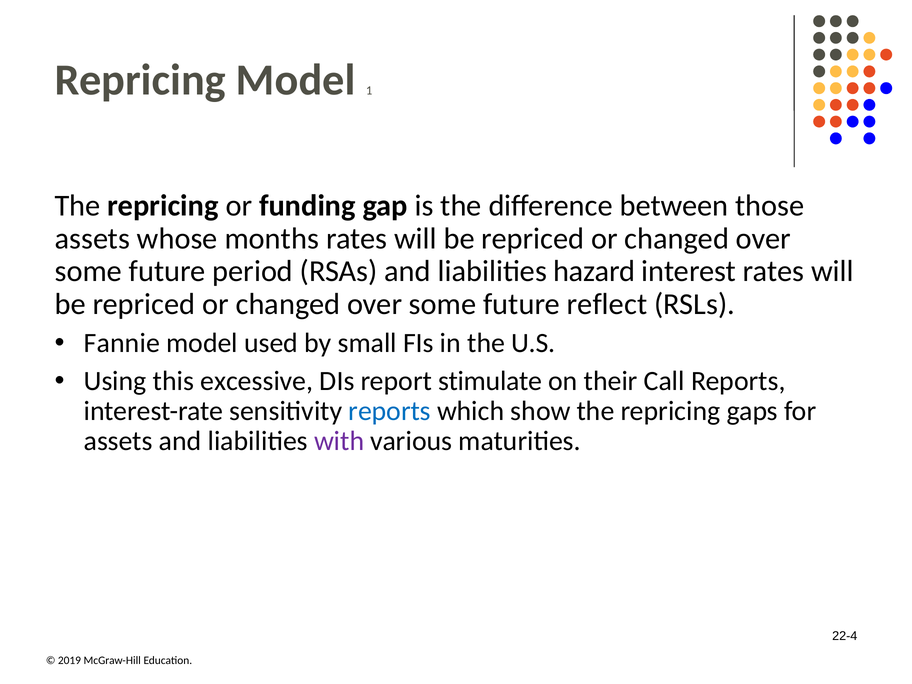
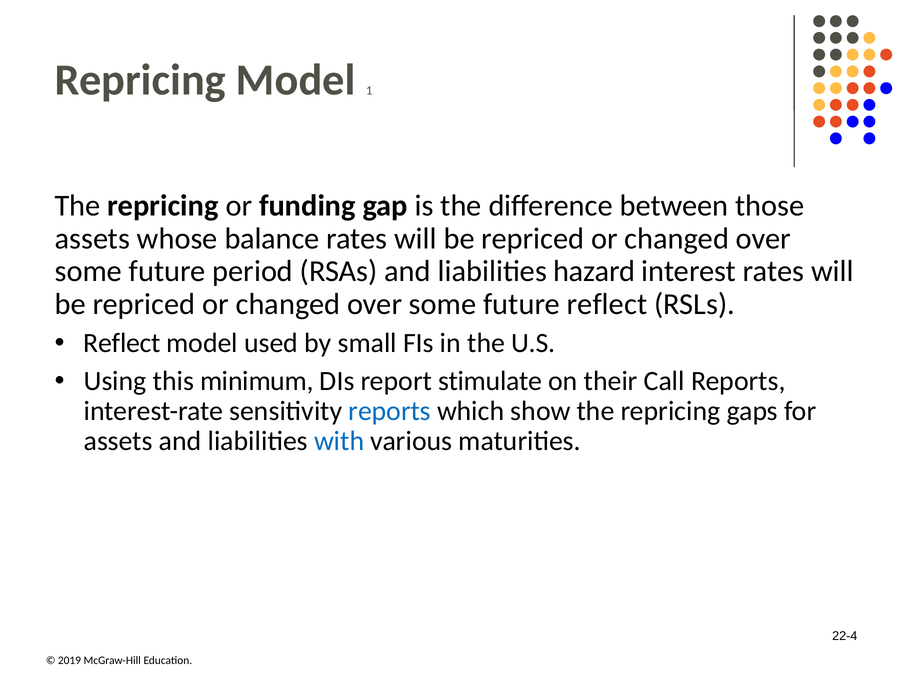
months: months -> balance
Fannie at (122, 343): Fannie -> Reflect
excessive: excessive -> minimum
with colour: purple -> blue
